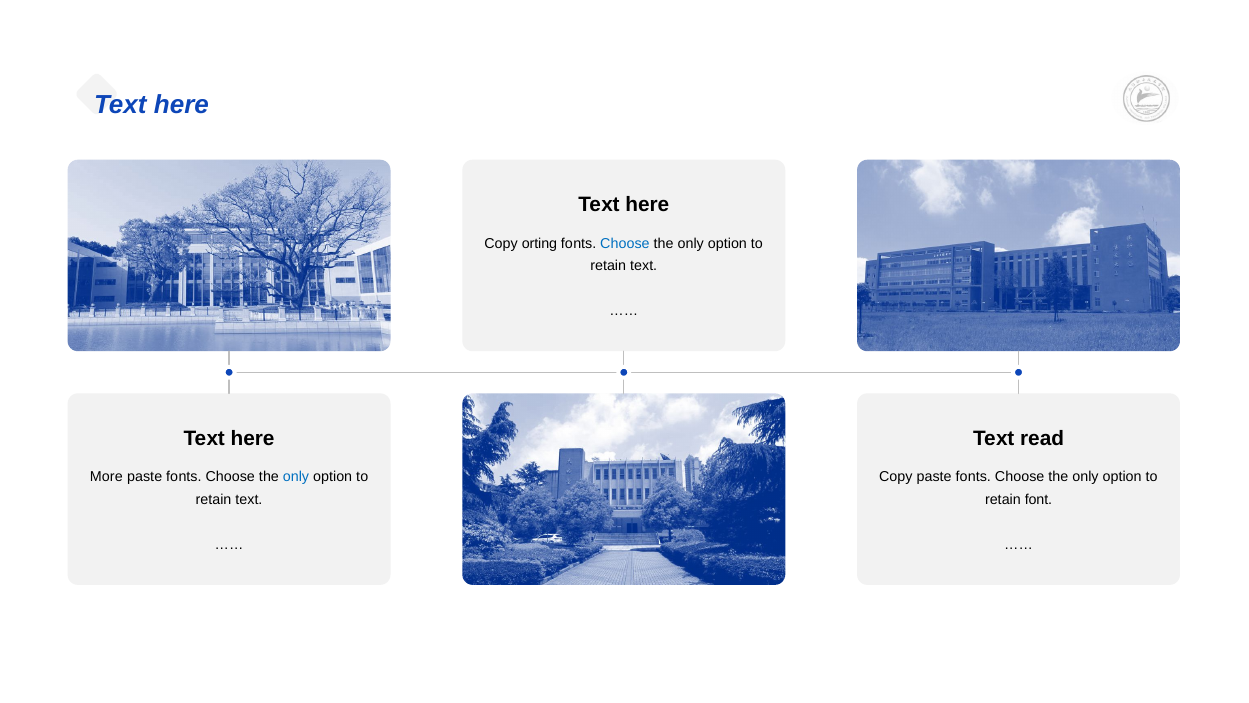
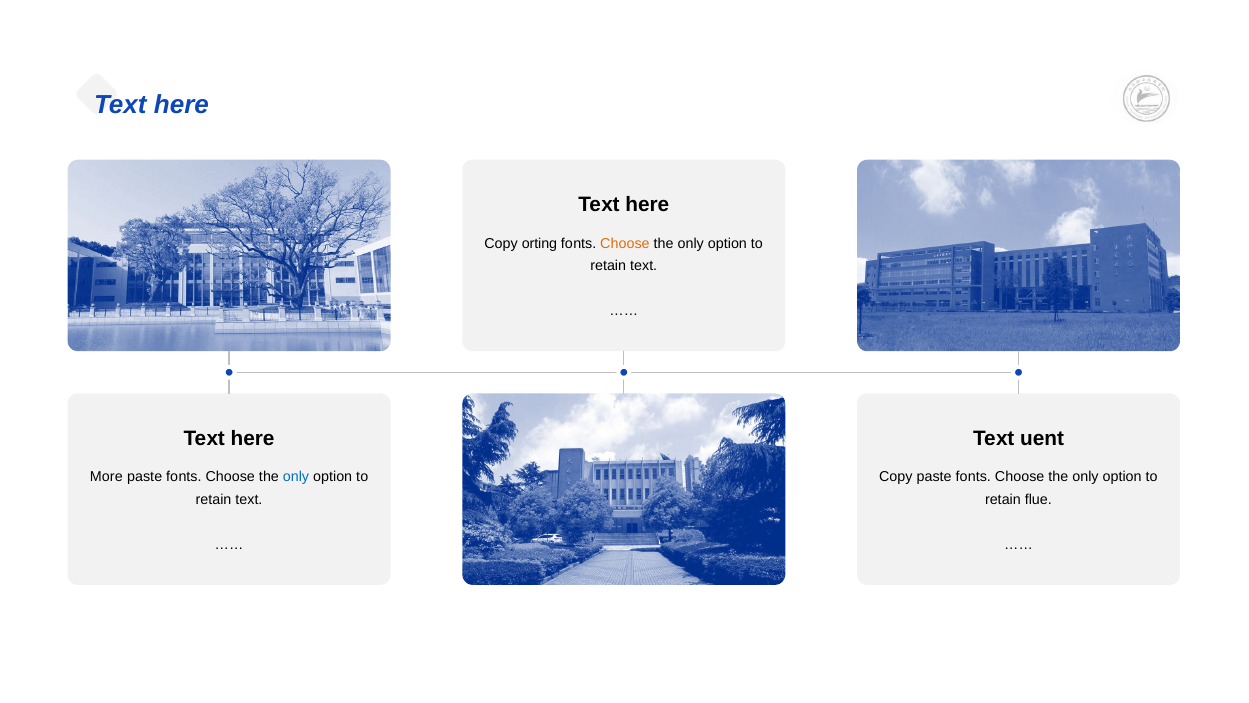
Choose at (625, 243) colour: blue -> orange
read: read -> uent
font: font -> flue
